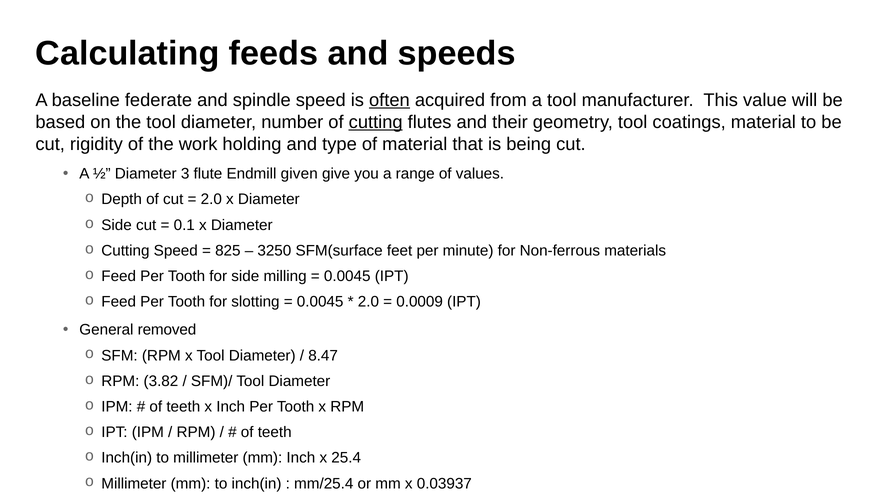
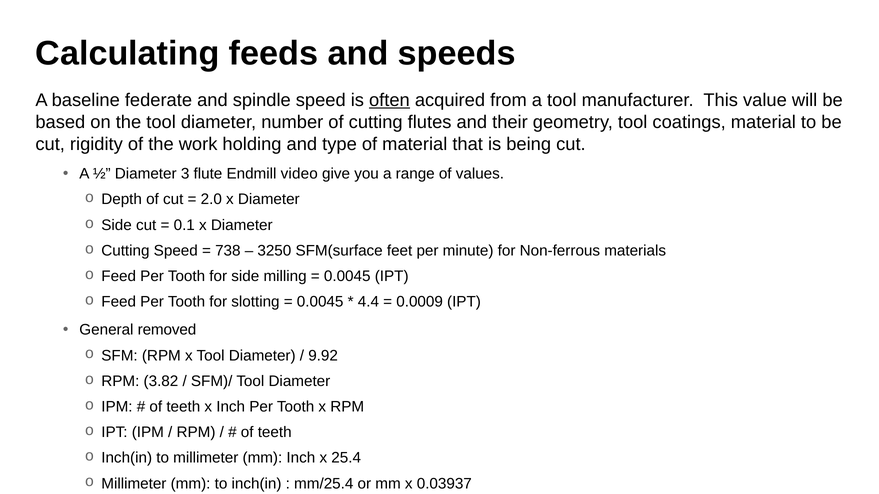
cutting at (376, 122) underline: present -> none
given: given -> video
825: 825 -> 738
2.0 at (368, 302): 2.0 -> 4.4
8.47: 8.47 -> 9.92
